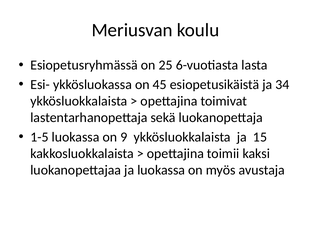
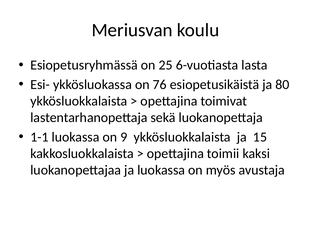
45: 45 -> 76
34: 34 -> 80
1-5: 1-5 -> 1-1
